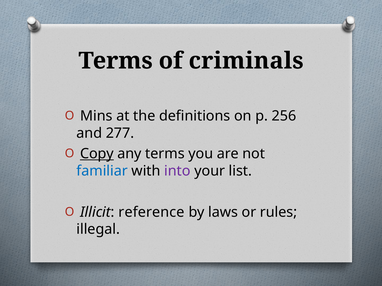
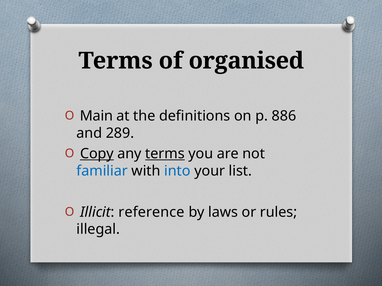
criminals: criminals -> organised
Mins: Mins -> Main
256: 256 -> 886
277: 277 -> 289
terms at (165, 154) underline: none -> present
into colour: purple -> blue
